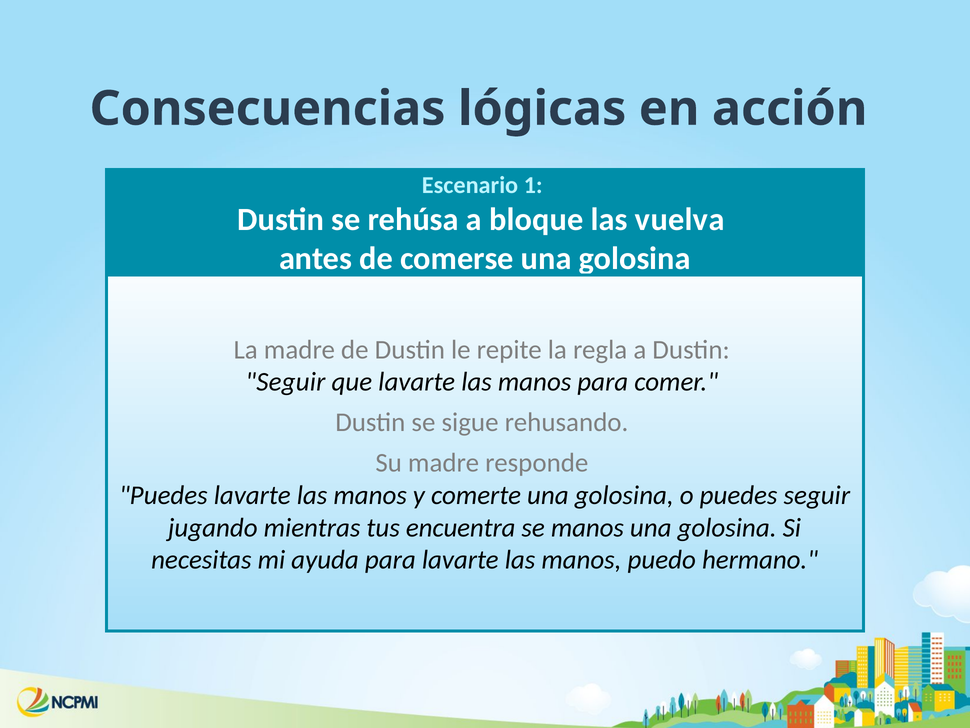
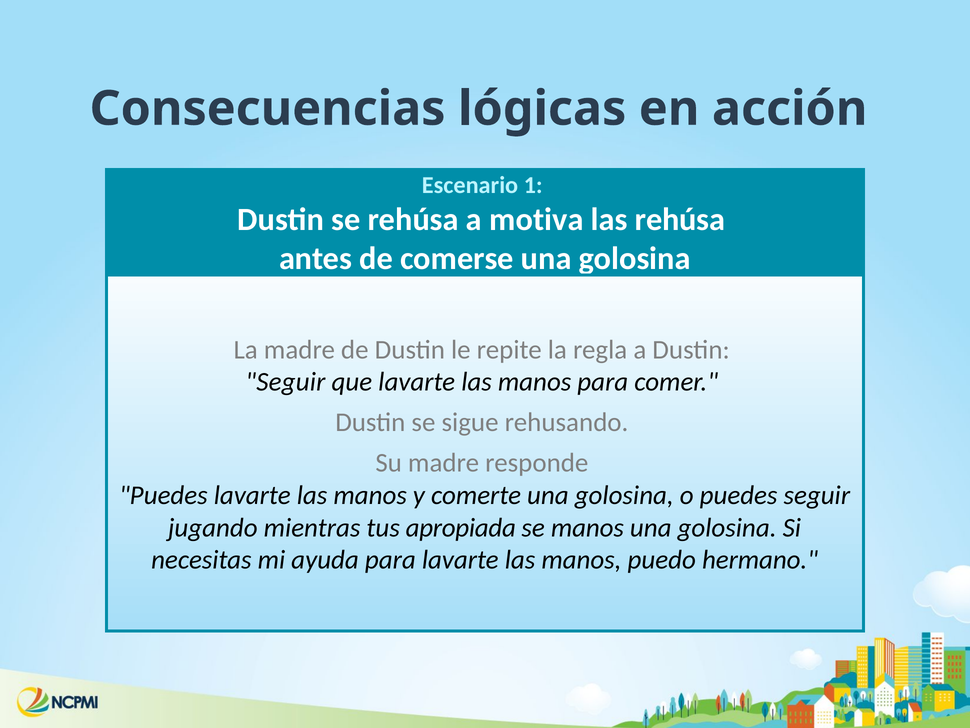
bloque: bloque -> motiva
las vuelva: vuelva -> rehúsa
encuentra: encuentra -> apropiada
